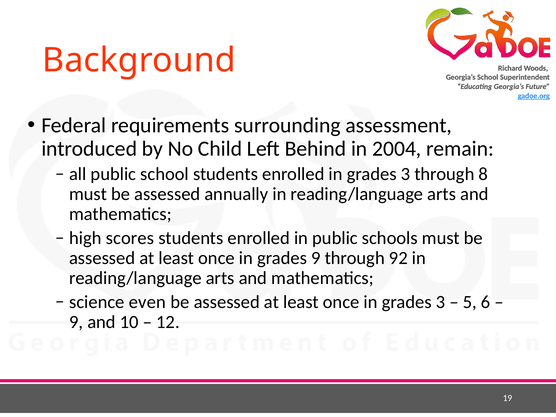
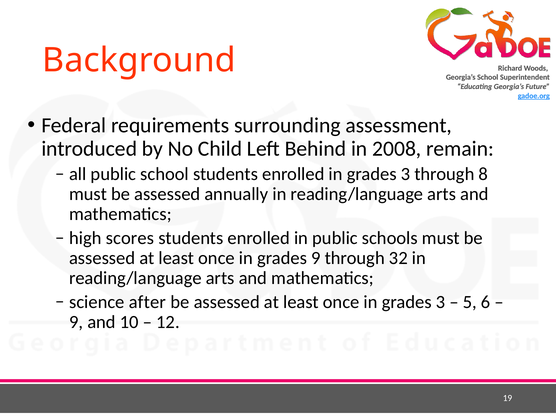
2004: 2004 -> 2008
92: 92 -> 32
even: even -> after
